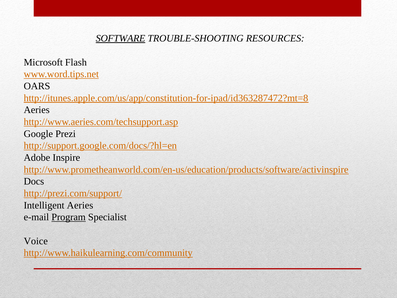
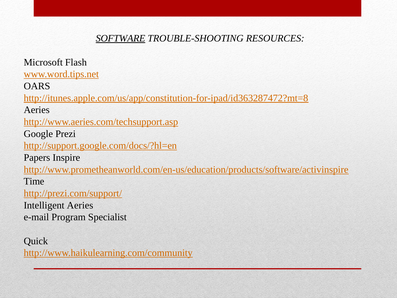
Adobe: Adobe -> Papers
Docs: Docs -> Time
Program underline: present -> none
Voice: Voice -> Quick
